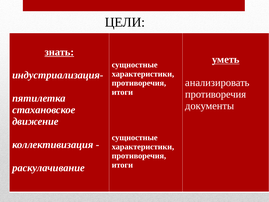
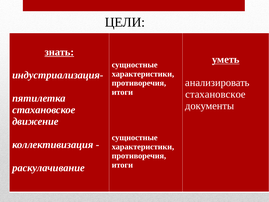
противоречия at (216, 94): противоречия -> стахановское
